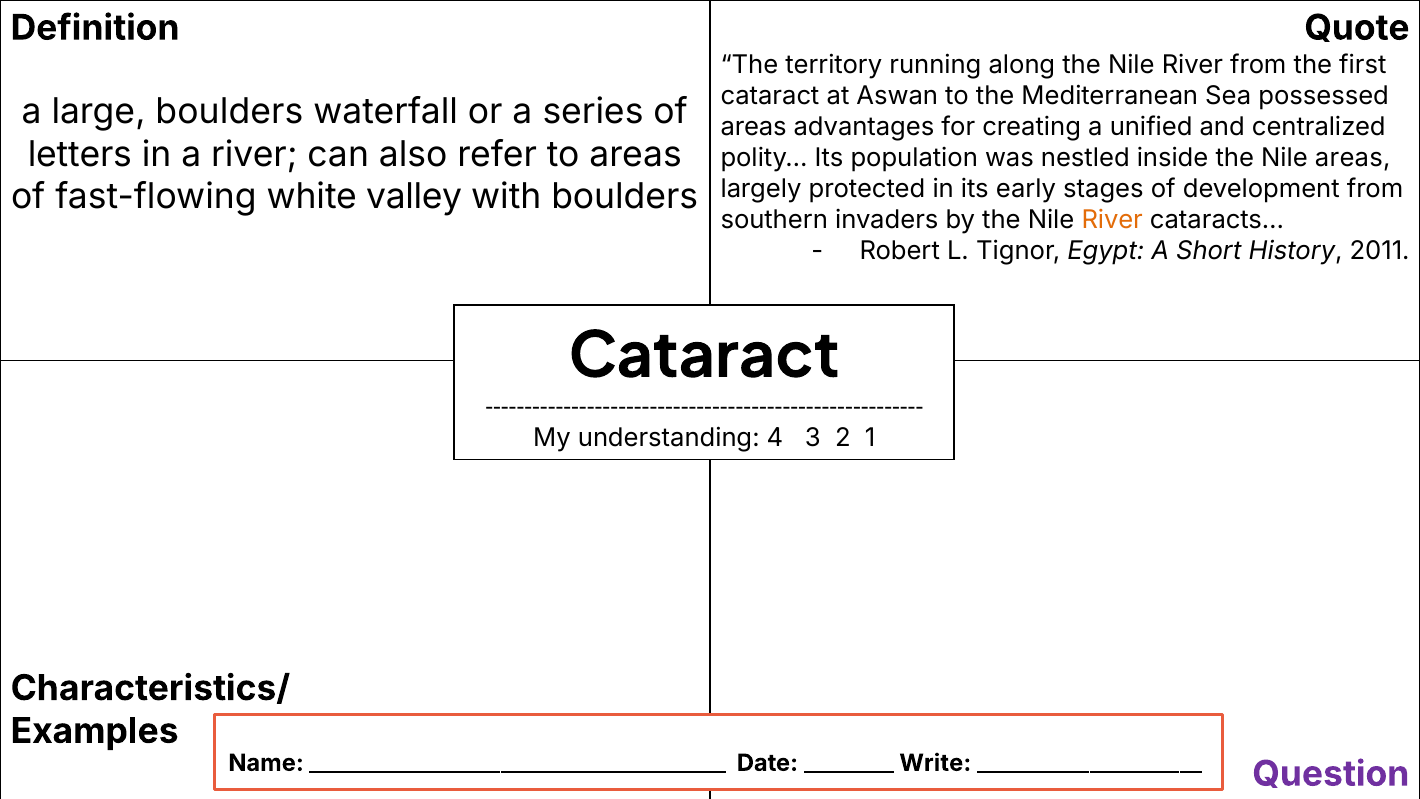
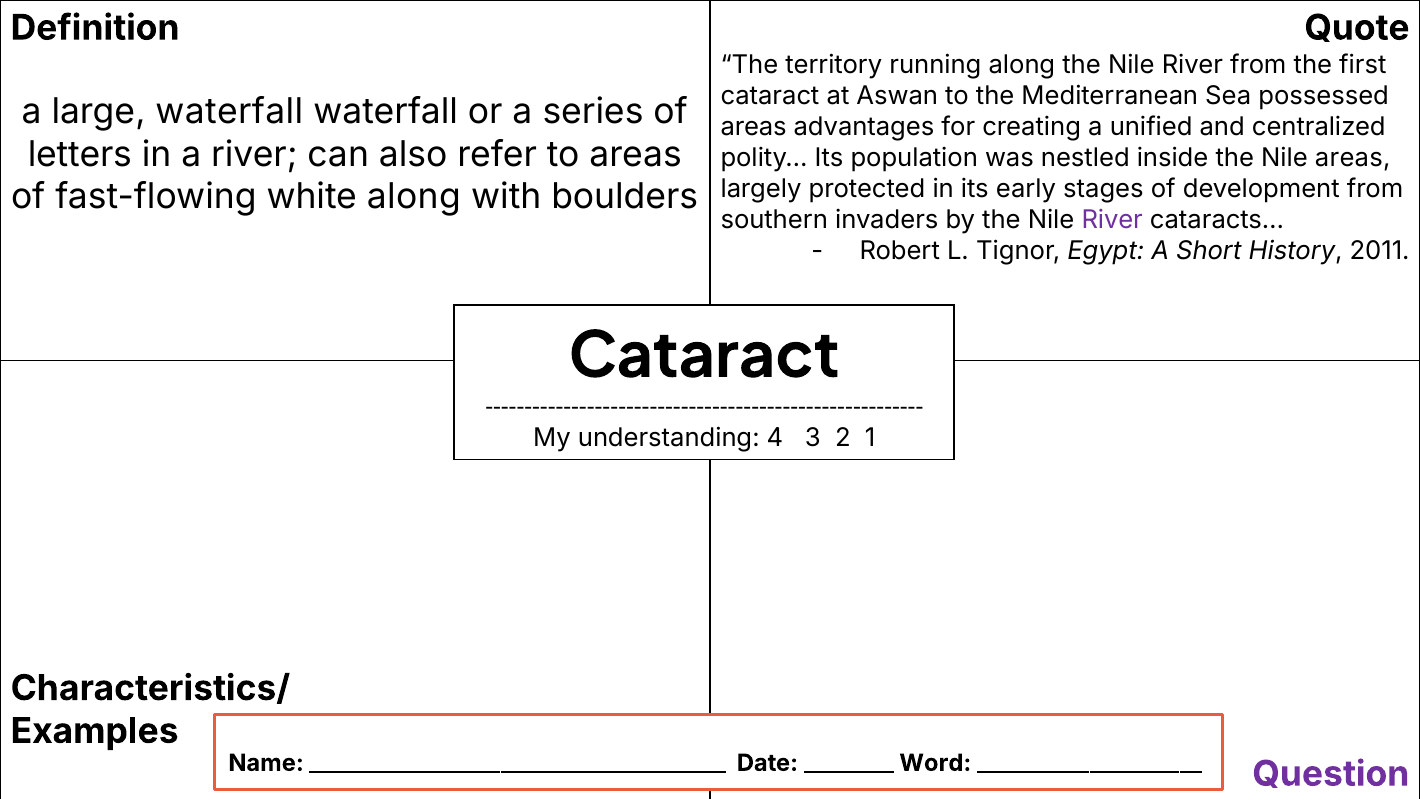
large boulders: boulders -> waterfall
white valley: valley -> along
River at (1112, 220) colour: orange -> purple
Write: Write -> Word
